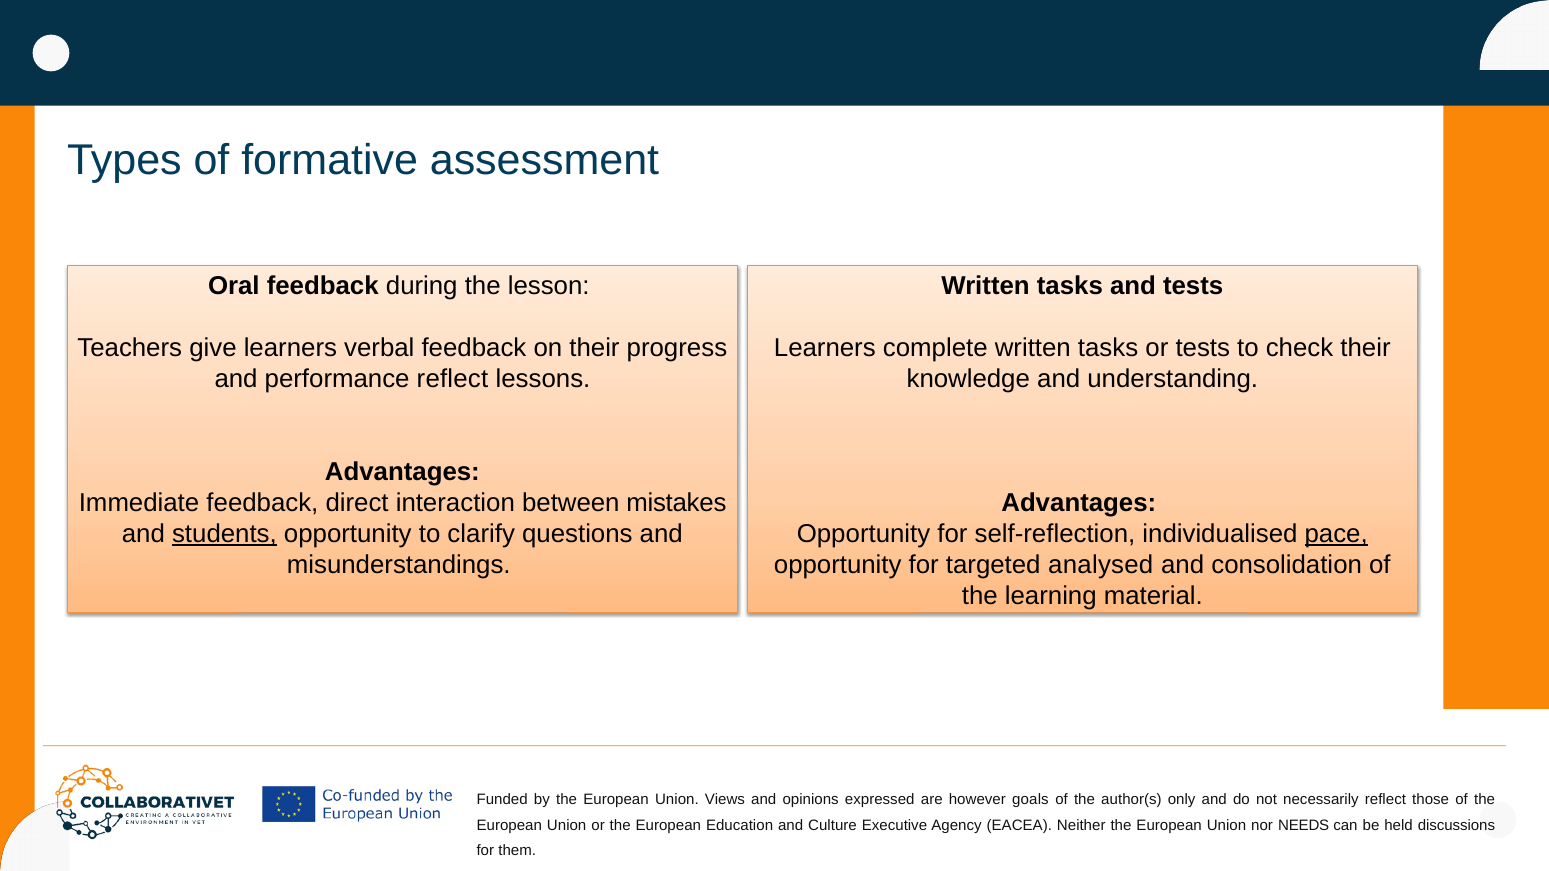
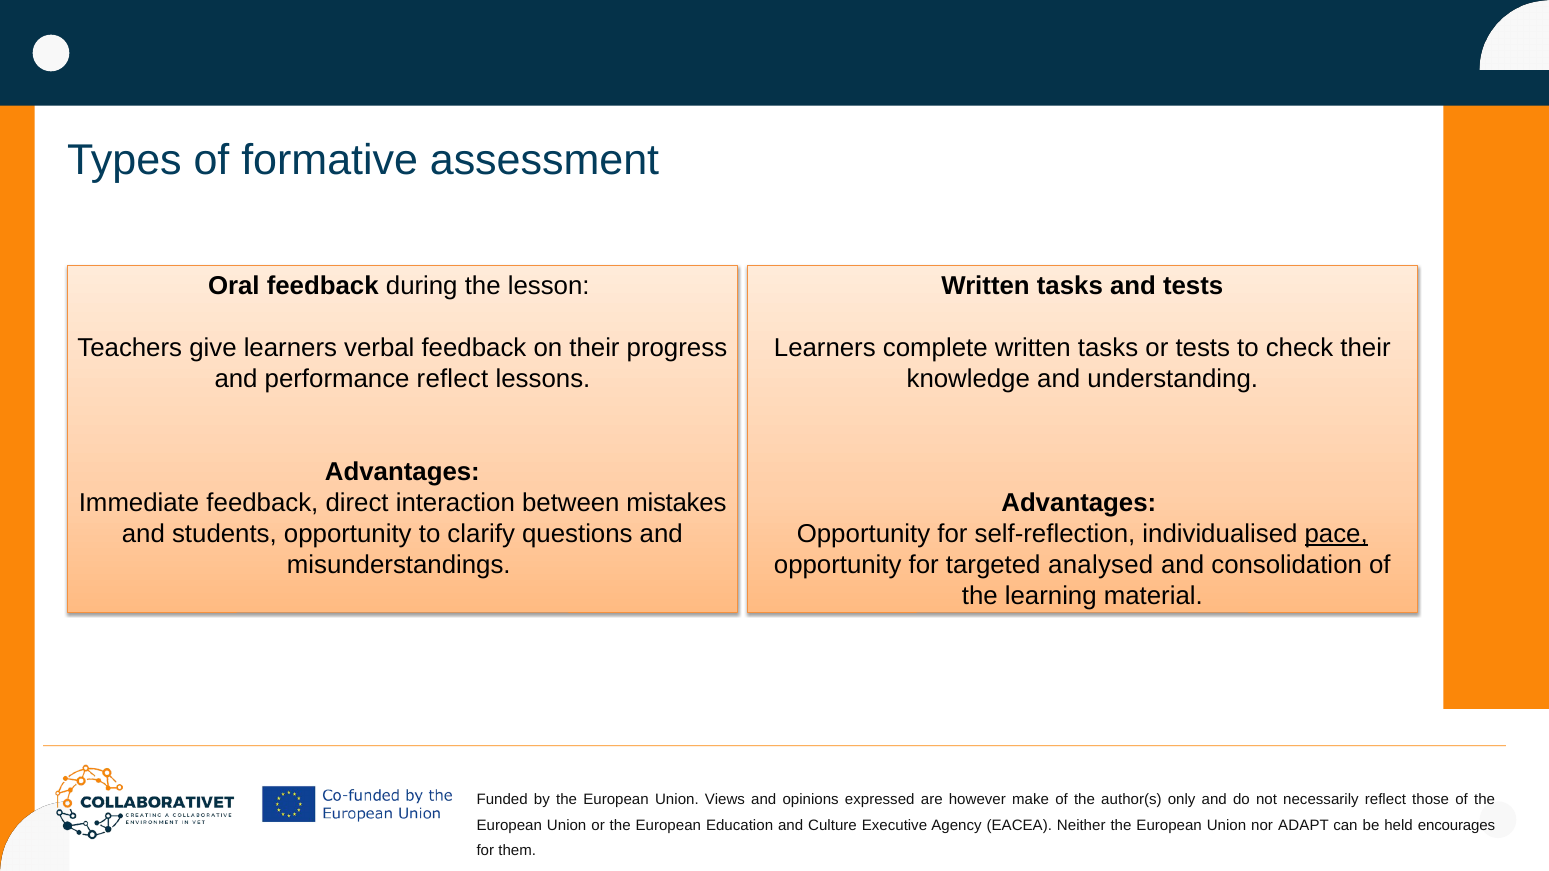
students underline: present -> none
goals: goals -> make
NEEDS: NEEDS -> ADAPT
discussions: discussions -> encourages
